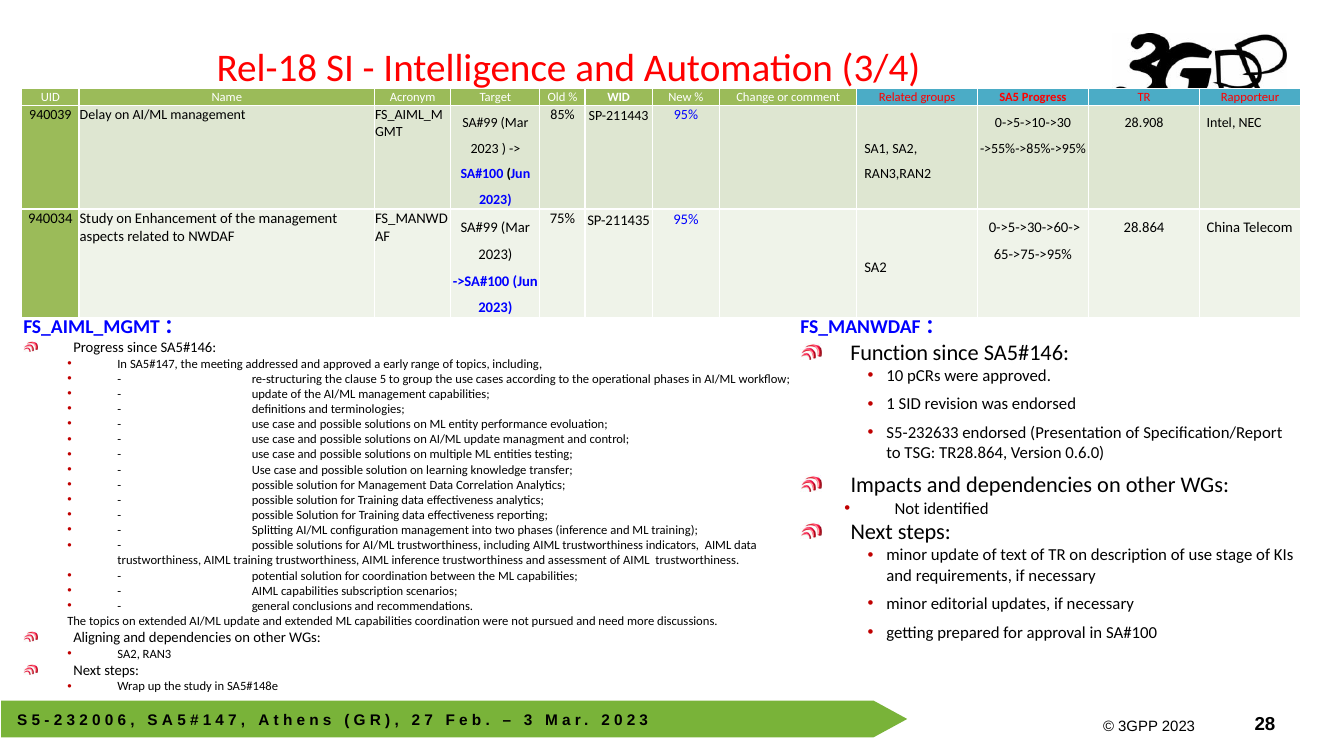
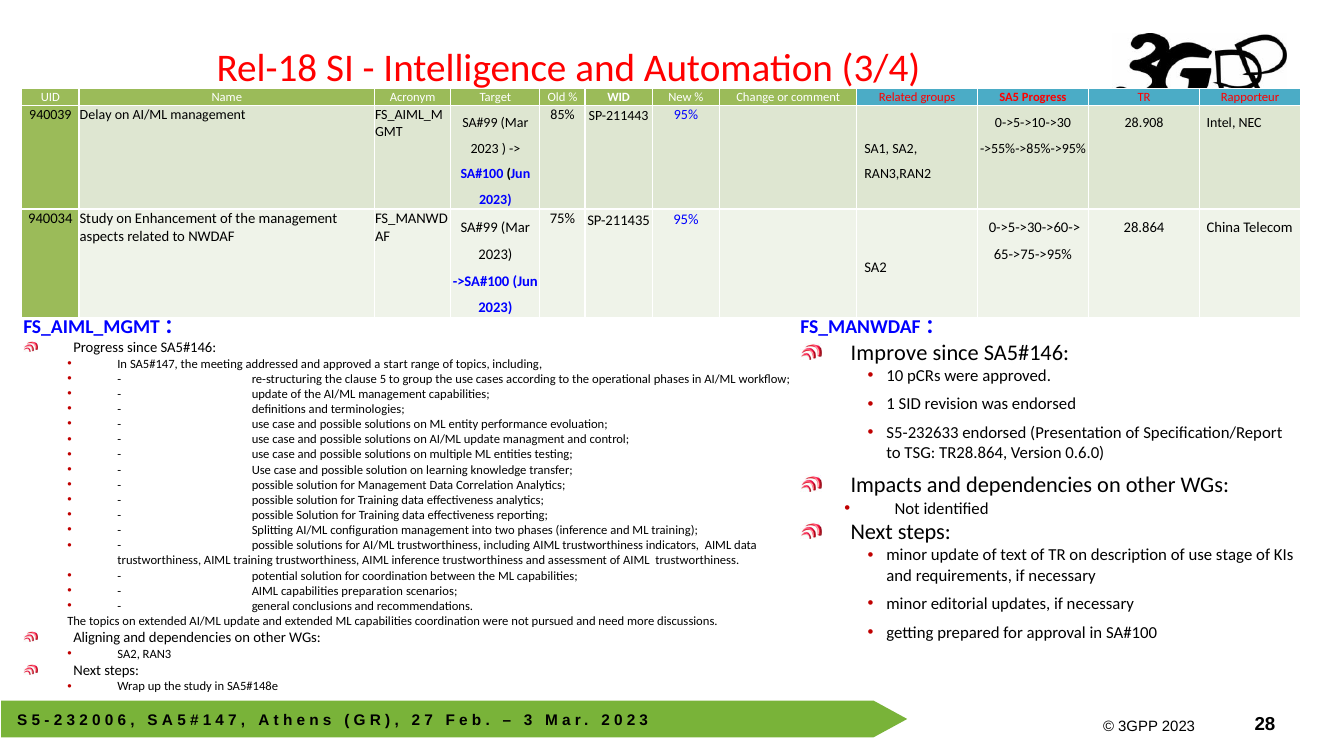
Function: Function -> Improve
early: early -> start
subscription: subscription -> preparation
